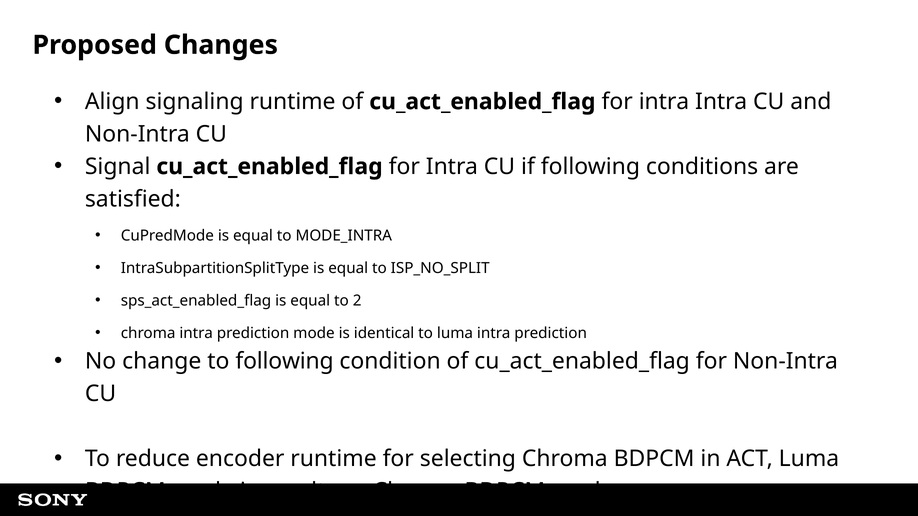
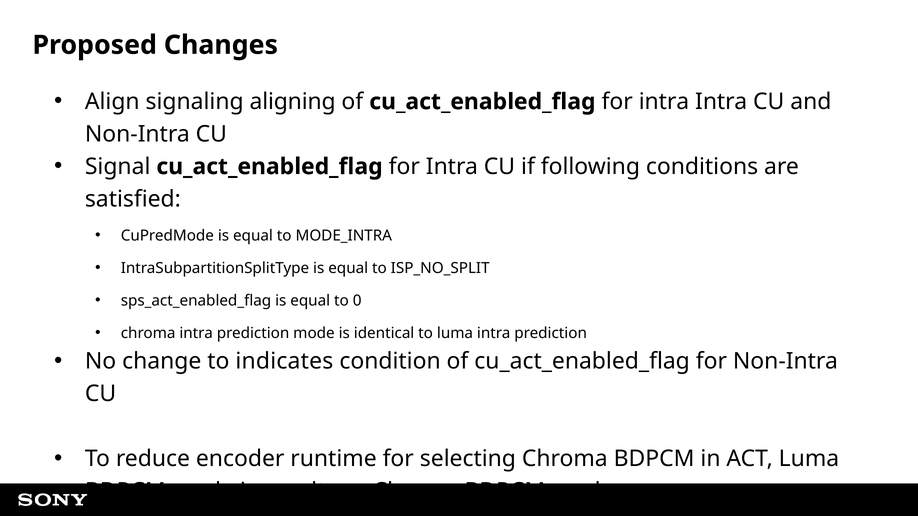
signaling runtime: runtime -> aligning
2: 2 -> 0
to following: following -> indicates
